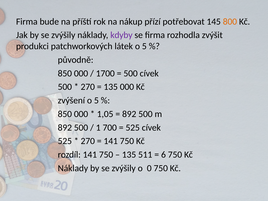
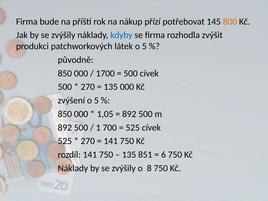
kdyby colour: purple -> blue
511: 511 -> 851
0: 0 -> 8
